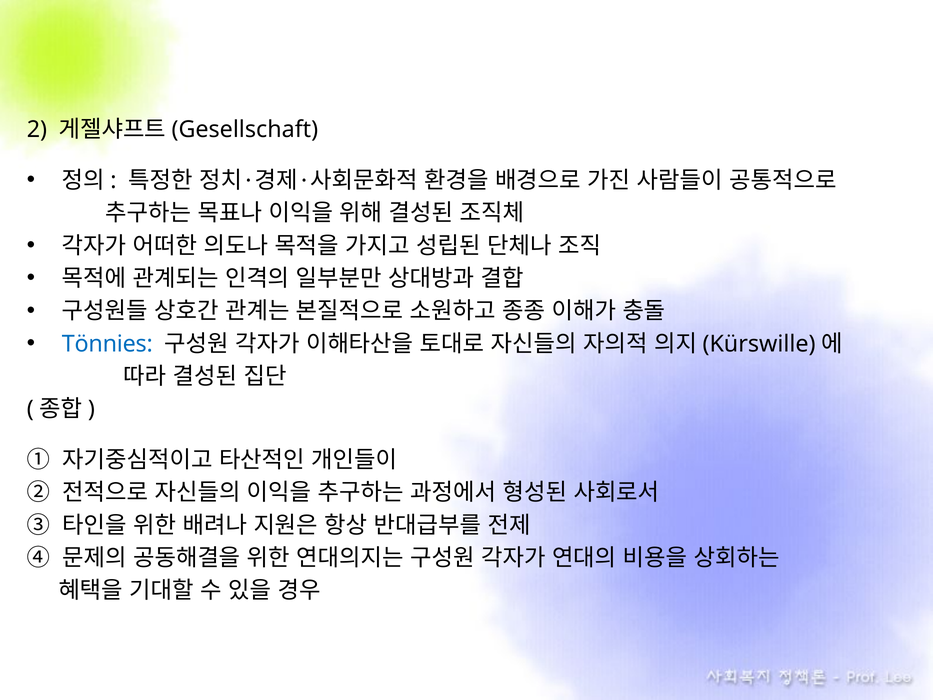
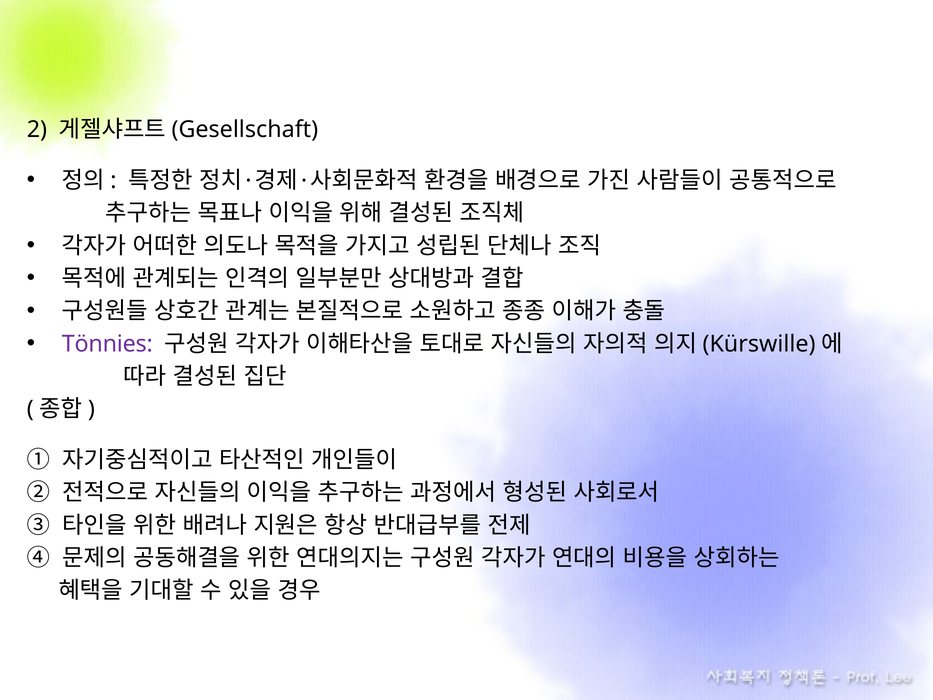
Tönnies colour: blue -> purple
